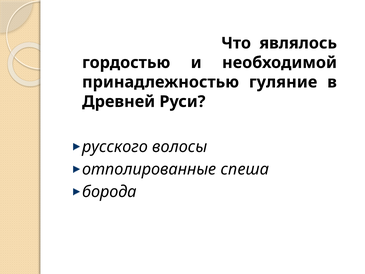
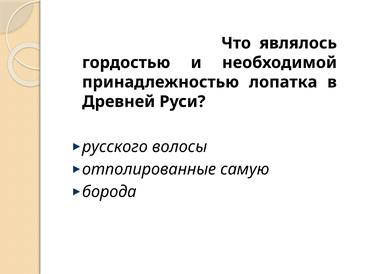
гуляние: гуляние -> лопатка
спеша: спеша -> самую
